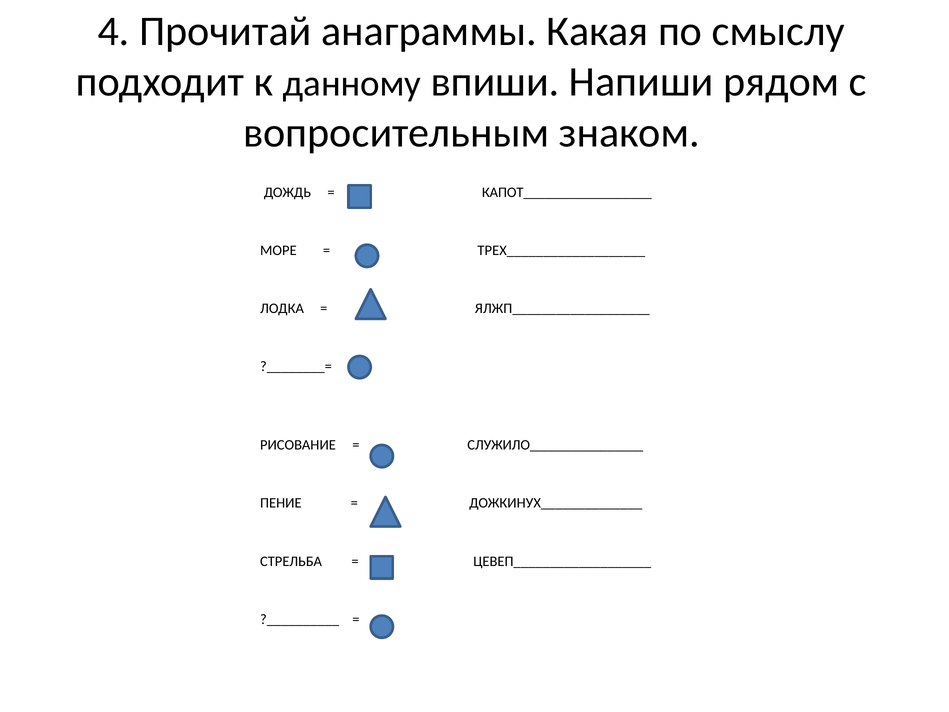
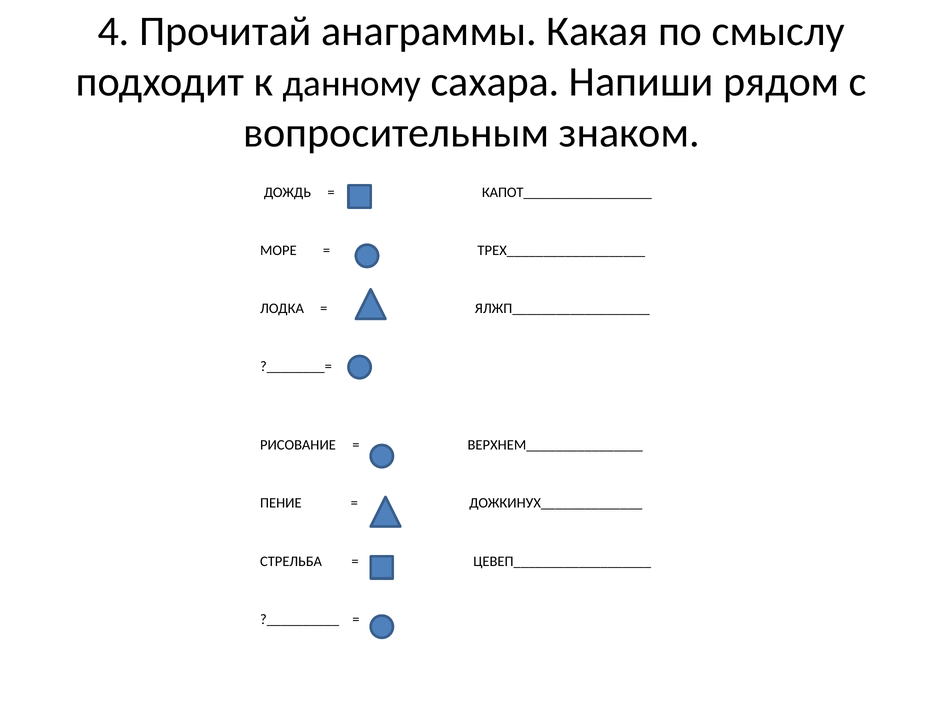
впиши: впиши -> сахара
СЛУЖИЛО________________: СЛУЖИЛО________________ -> ВЕРХНЕМ________________
